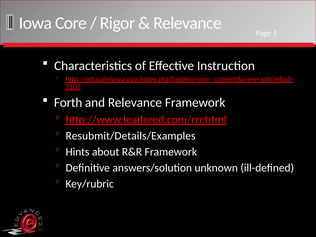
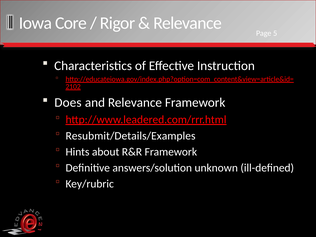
Forth: Forth -> Does
